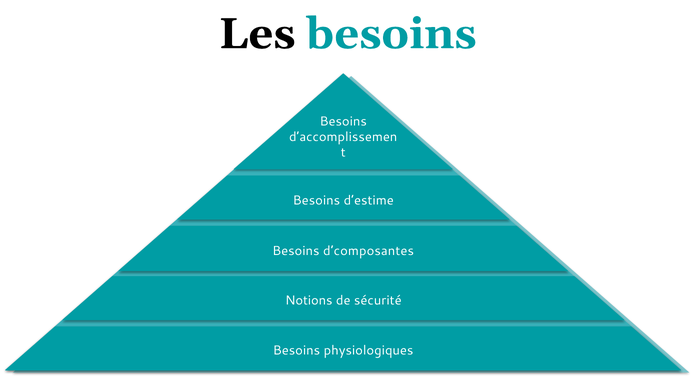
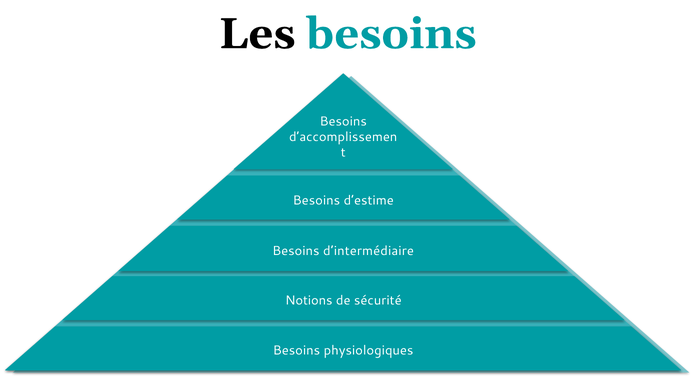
d’composantes: d’composantes -> d’intermédiaire
